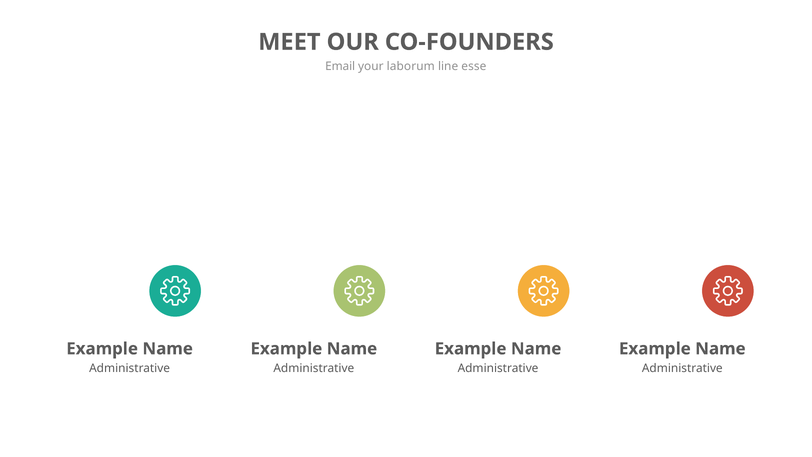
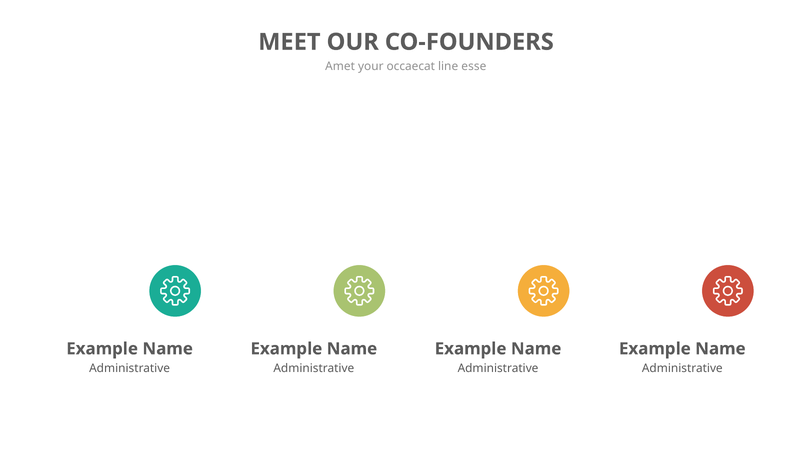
Email: Email -> Amet
laborum: laborum -> occaecat
